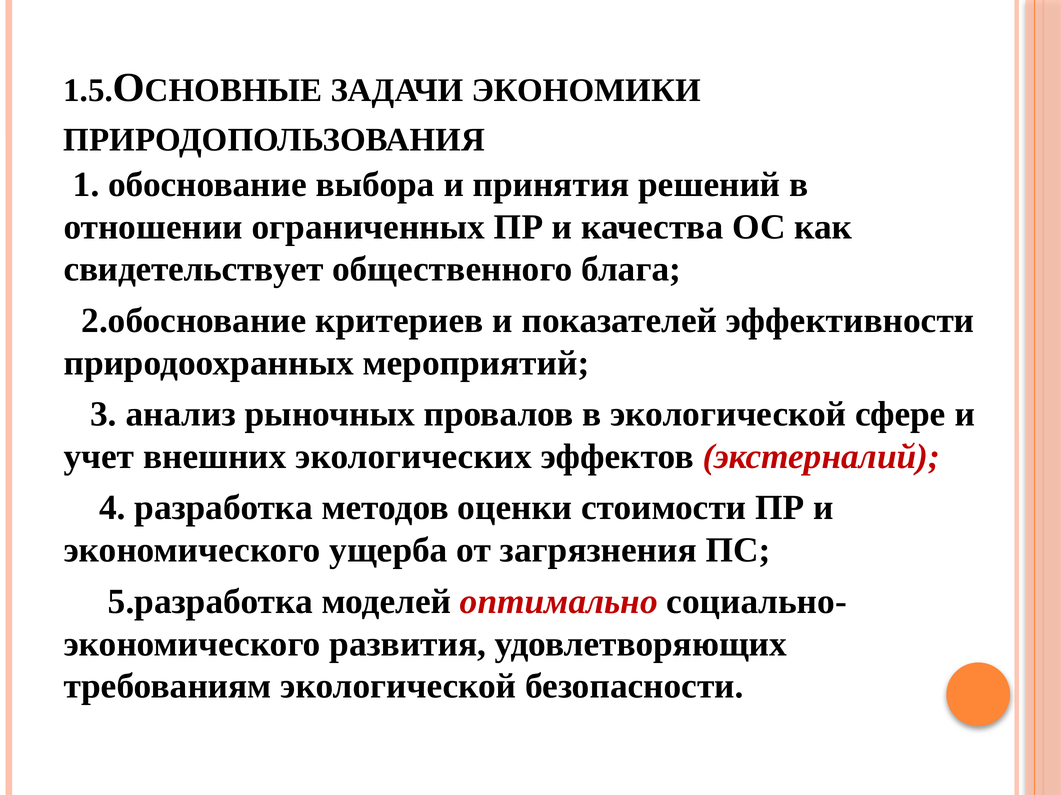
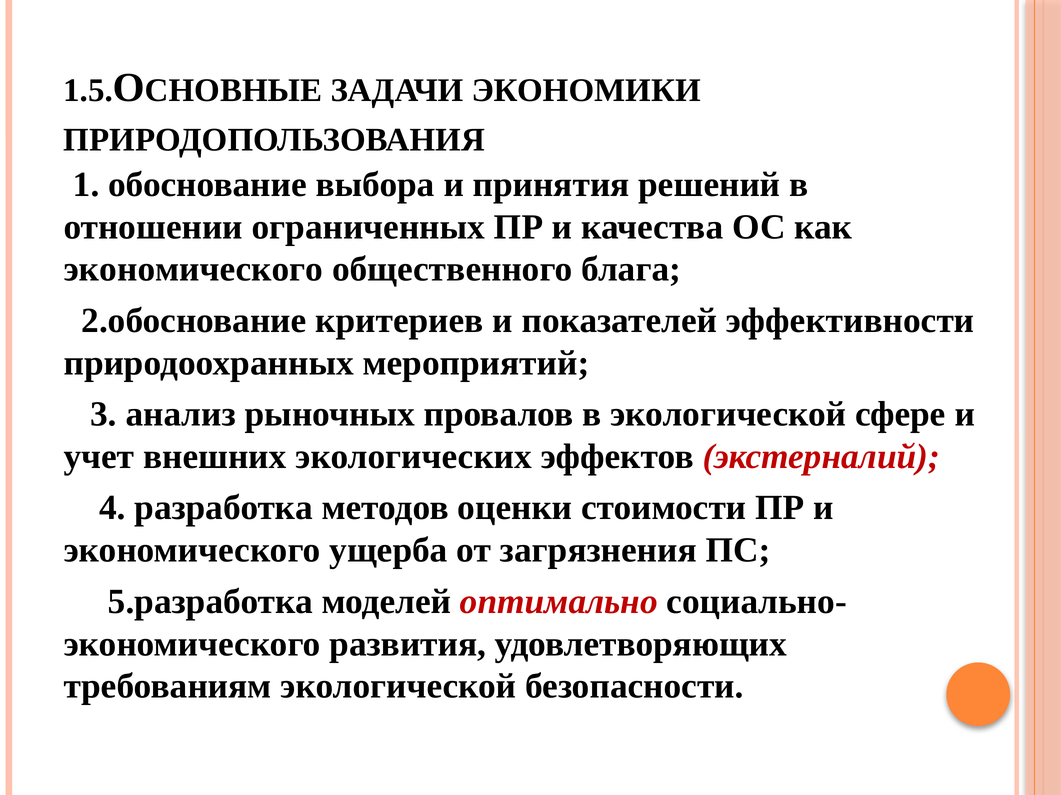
свидетельствует at (194, 270): свидетельствует -> экономического
